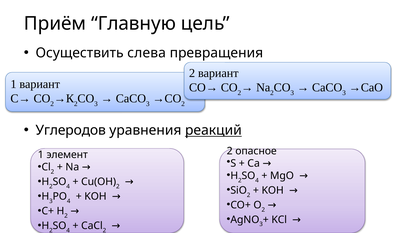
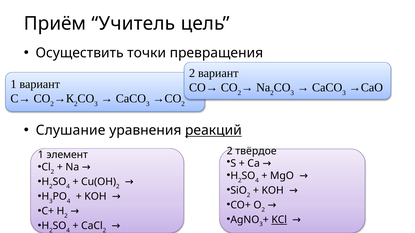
Главную: Главную -> Учитель
слева: слева -> точки
Углеродов: Углеродов -> Слушание
опасное: опасное -> твёрдое
KCl underline: none -> present
